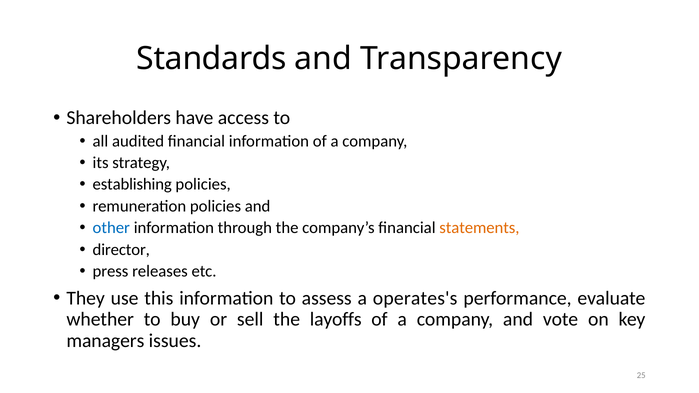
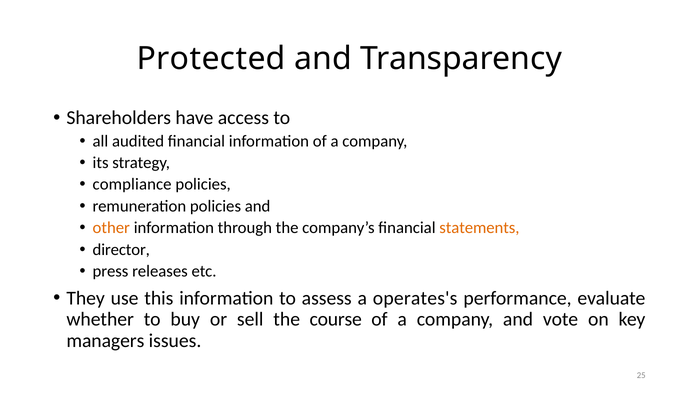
Standards: Standards -> Protected
establishing: establishing -> compliance
other colour: blue -> orange
layoffs: layoffs -> course
